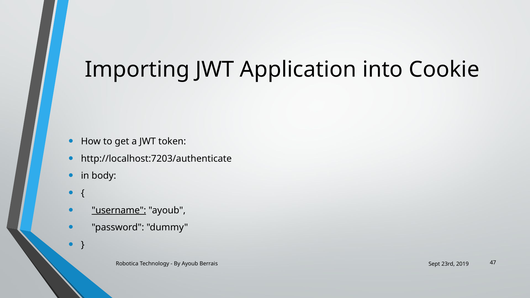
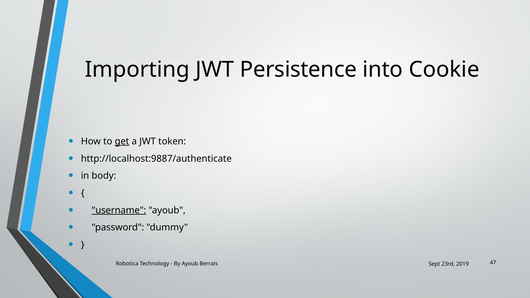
Application: Application -> Persistence
get underline: none -> present
http://localhost:7203/authenticate: http://localhost:7203/authenticate -> http://localhost:9887/authenticate
